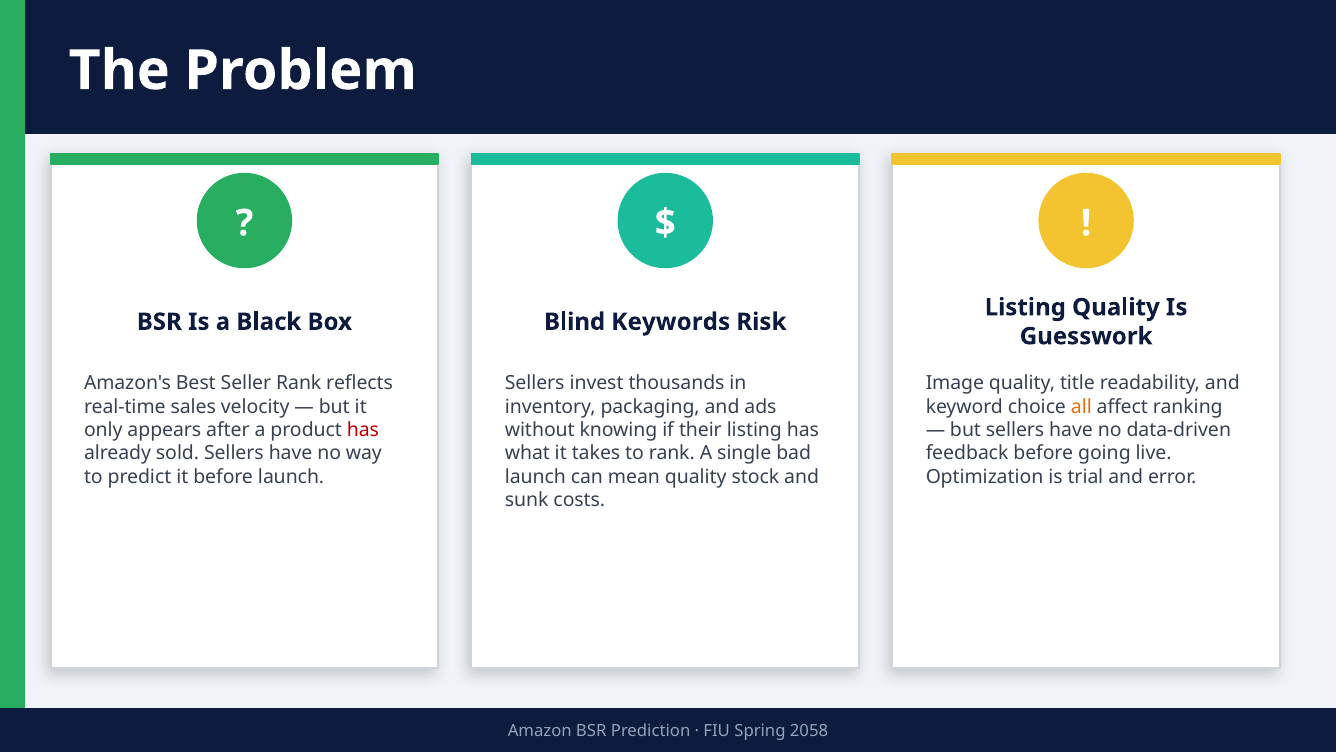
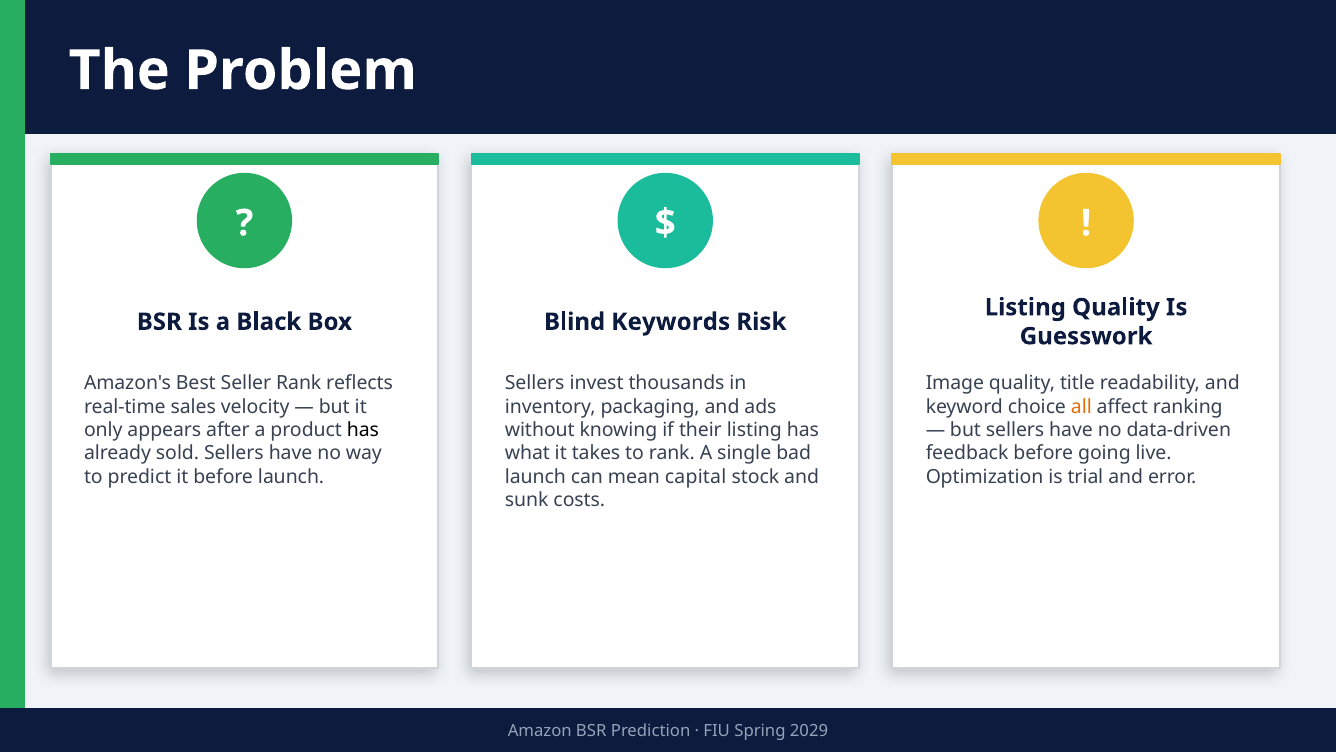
has at (363, 430) colour: red -> black
mean quality: quality -> capital
2058: 2058 -> 2029
